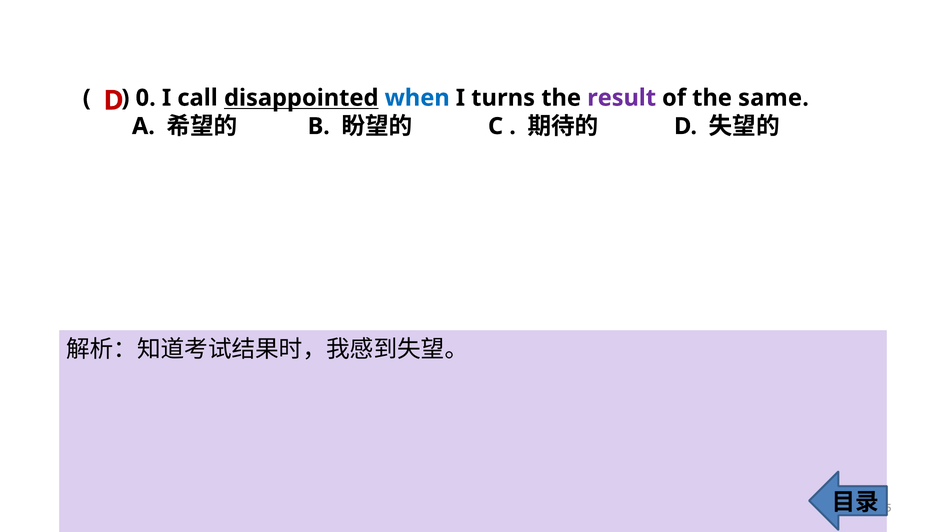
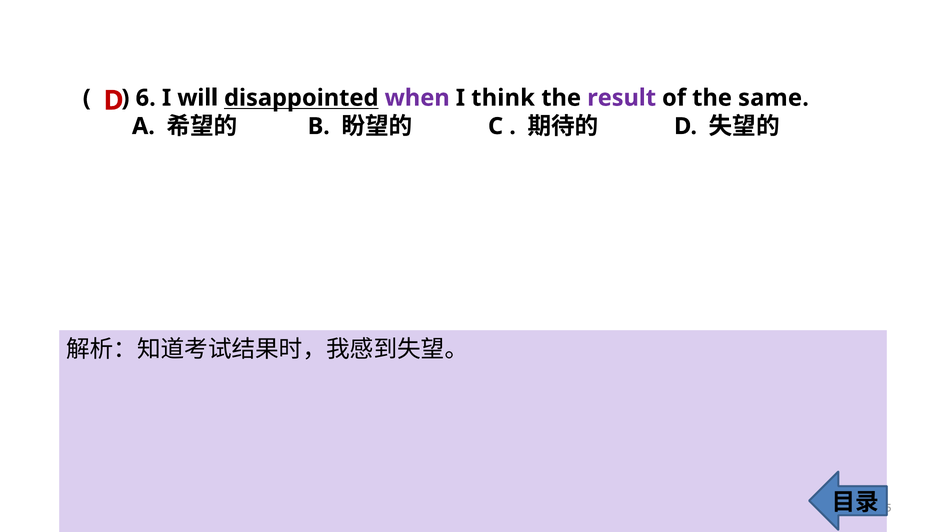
0: 0 -> 6
call: call -> will
when colour: blue -> purple
turns: turns -> think
